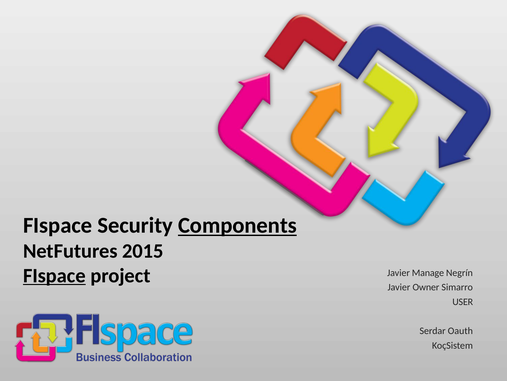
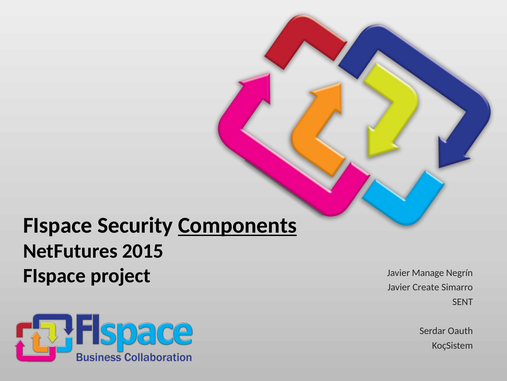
FIspace at (54, 275) underline: present -> none
Owner: Owner -> Create
USER: USER -> SENT
